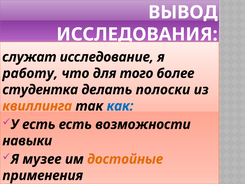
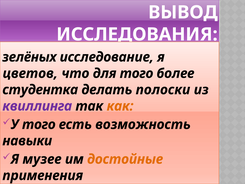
служат: служат -> зелёных
работу: работу -> цветов
квиллинга colour: orange -> purple
как colour: blue -> orange
У есть: есть -> того
возможности: возможности -> возможность
